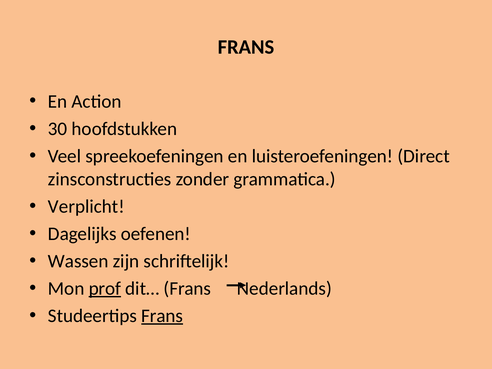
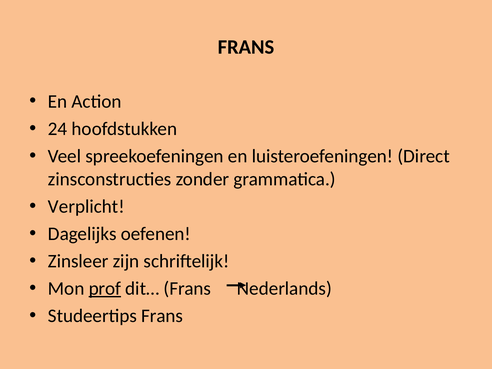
30: 30 -> 24
Wassen: Wassen -> Zinsleer
Frans at (162, 316) underline: present -> none
